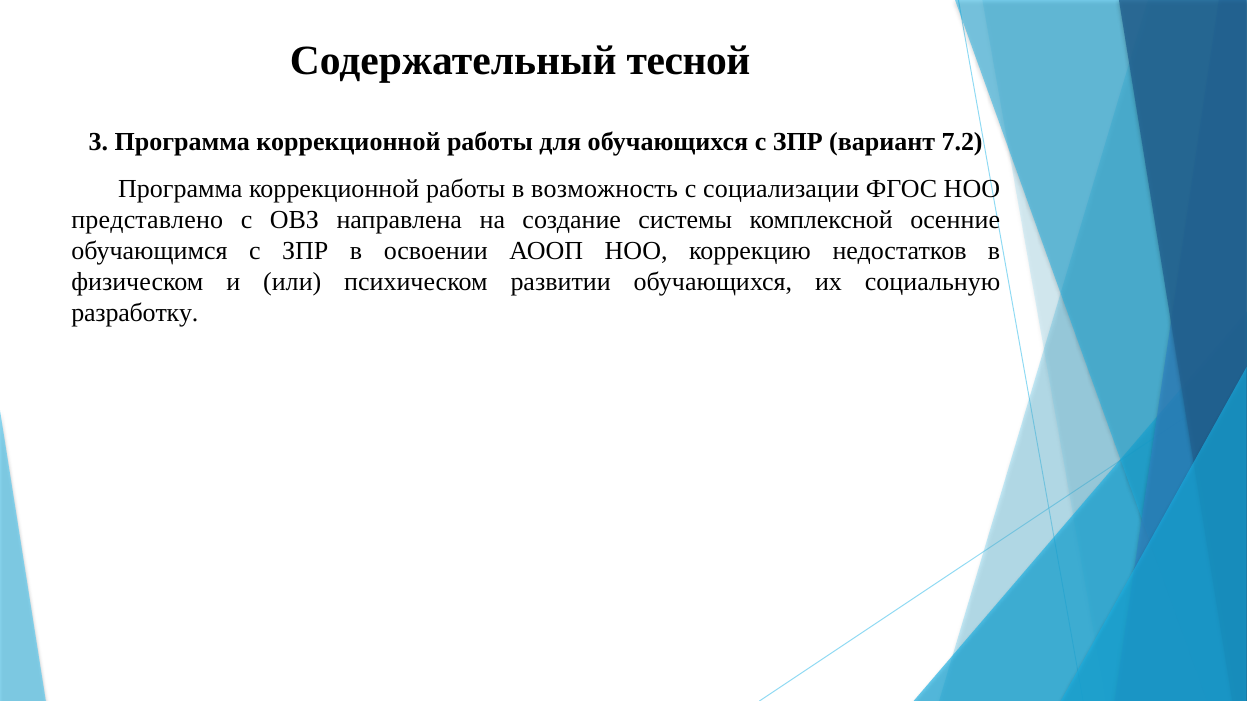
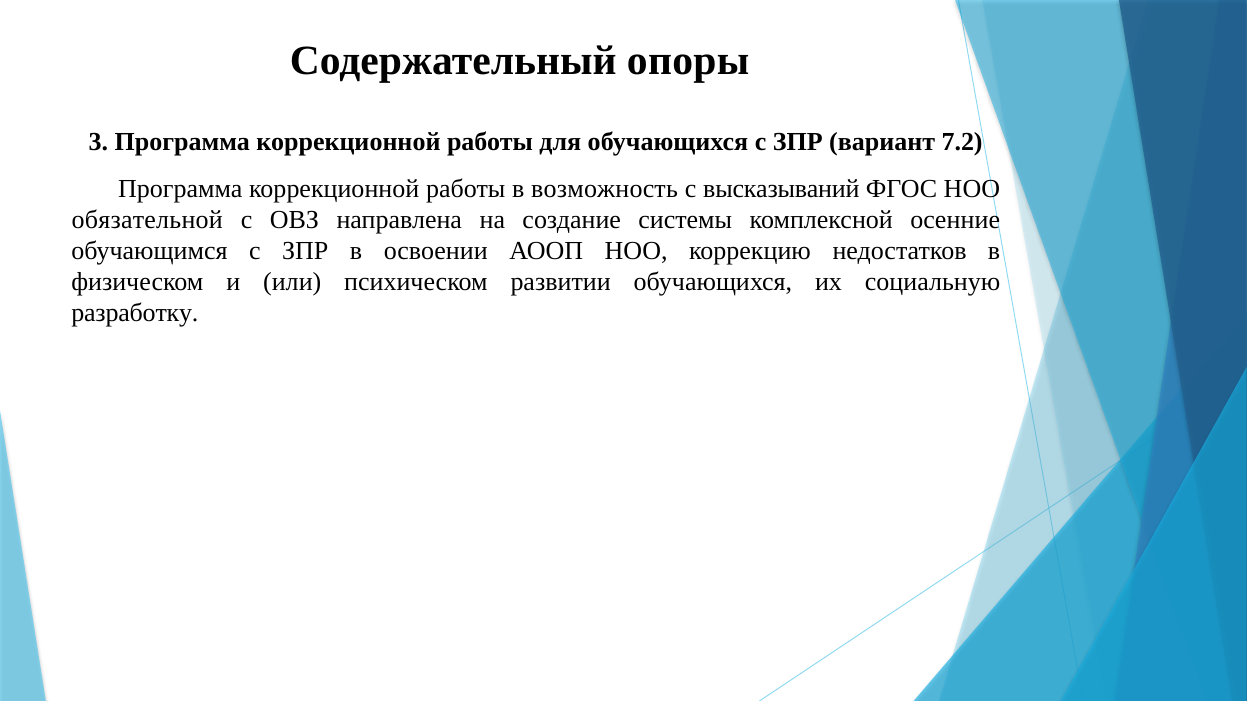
тесной: тесной -> опоры
социализации: социализации -> высказываний
представлено: представлено -> обязательной
